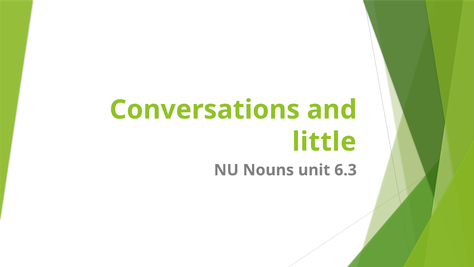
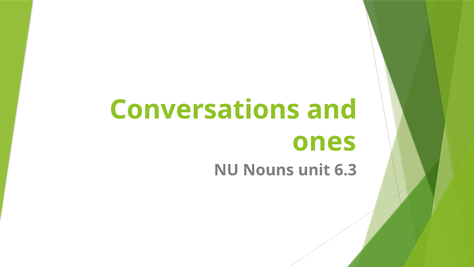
little: little -> ones
